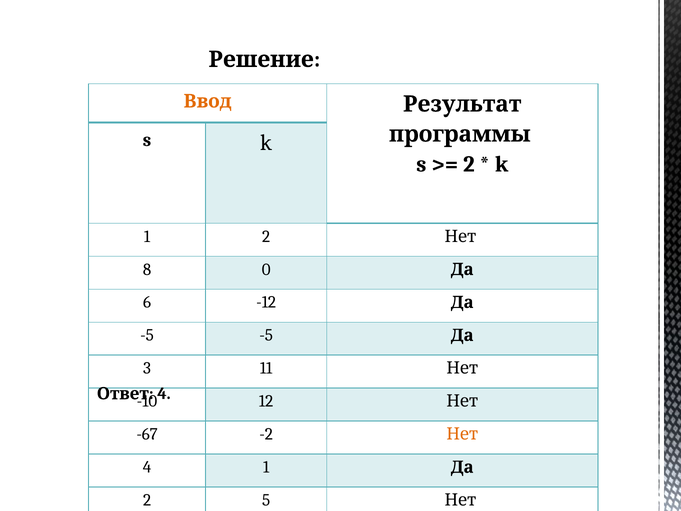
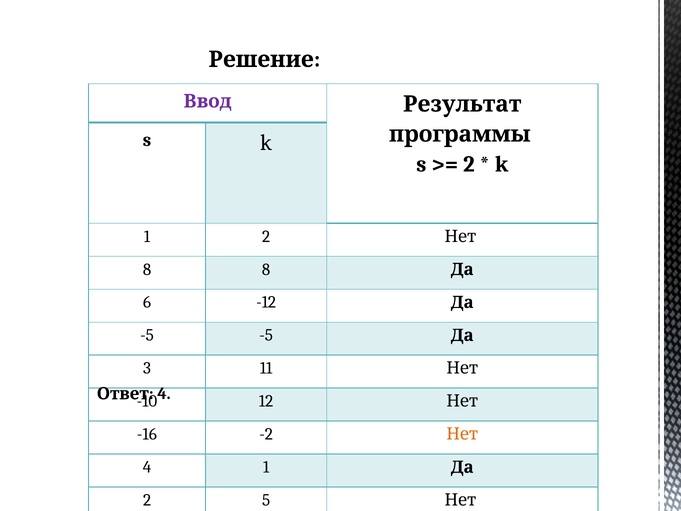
Ввод colour: orange -> purple
8 0: 0 -> 8
-67: -67 -> -16
